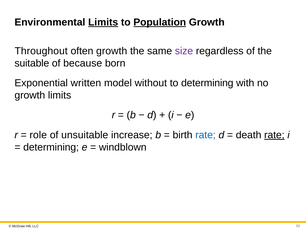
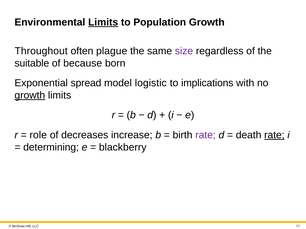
Population underline: present -> none
often growth: growth -> plague
written: written -> spread
without: without -> logistic
to determining: determining -> implications
growth at (30, 95) underline: none -> present
unsuitable: unsuitable -> decreases
rate at (206, 135) colour: blue -> purple
windblown: windblown -> blackberry
